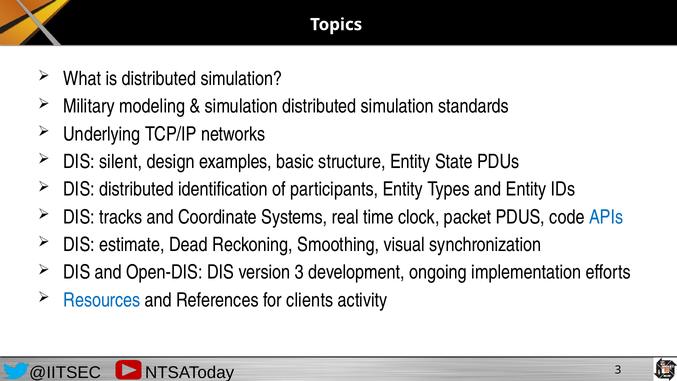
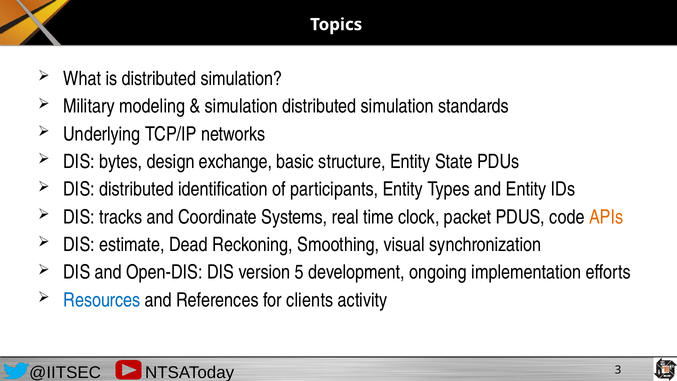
silent: silent -> bytes
examples: examples -> exchange
APIs colour: blue -> orange
version 3: 3 -> 5
